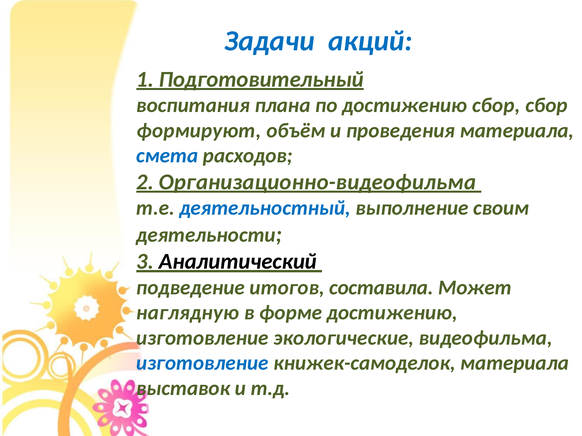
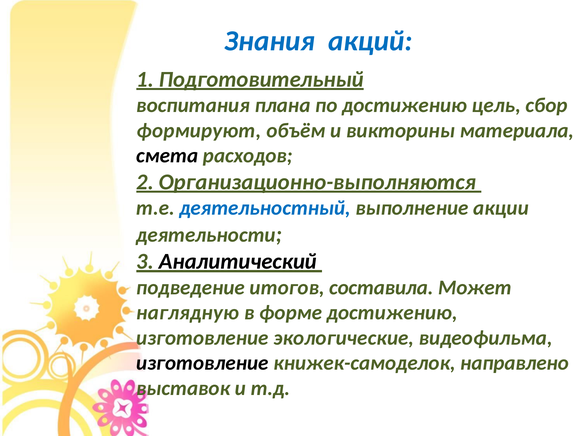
Задачи: Задачи -> Знания
достижению сбор: сбор -> цель
проведения: проведения -> викторины
смета colour: blue -> black
Организационно-видеофильма: Организационно-видеофильма -> Организационно-выполняются
своим: своим -> акции
изготовление at (202, 363) colour: blue -> black
книжек-самоделок материала: материала -> направлено
